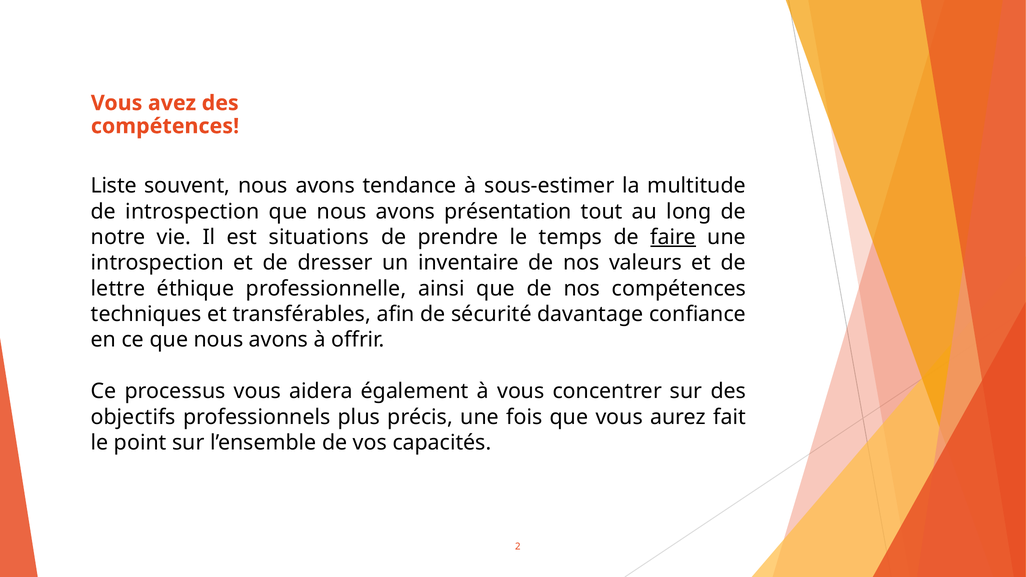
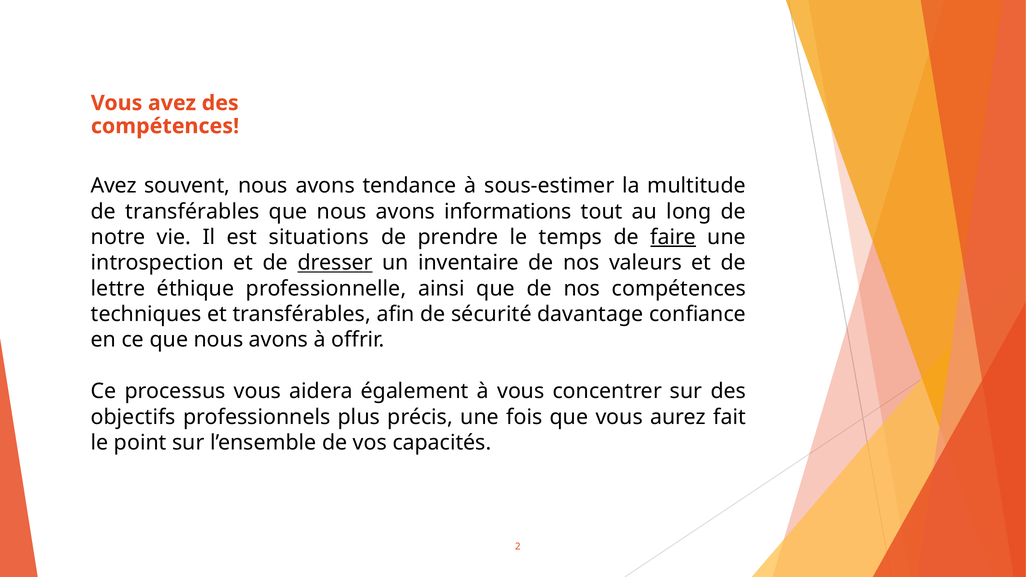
Liste at (114, 186): Liste -> Avez
de introspection: introspection -> transférables
présentation: présentation -> informations
dresser underline: none -> present
